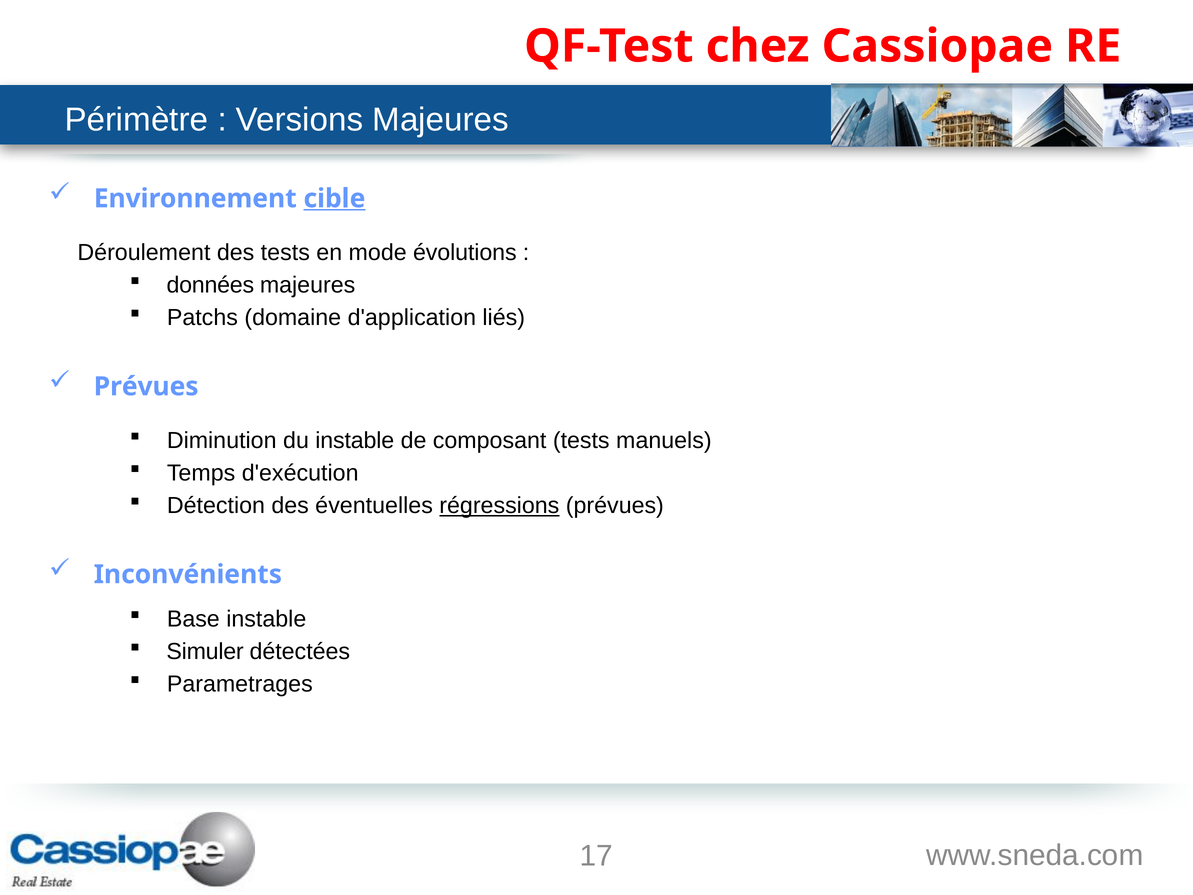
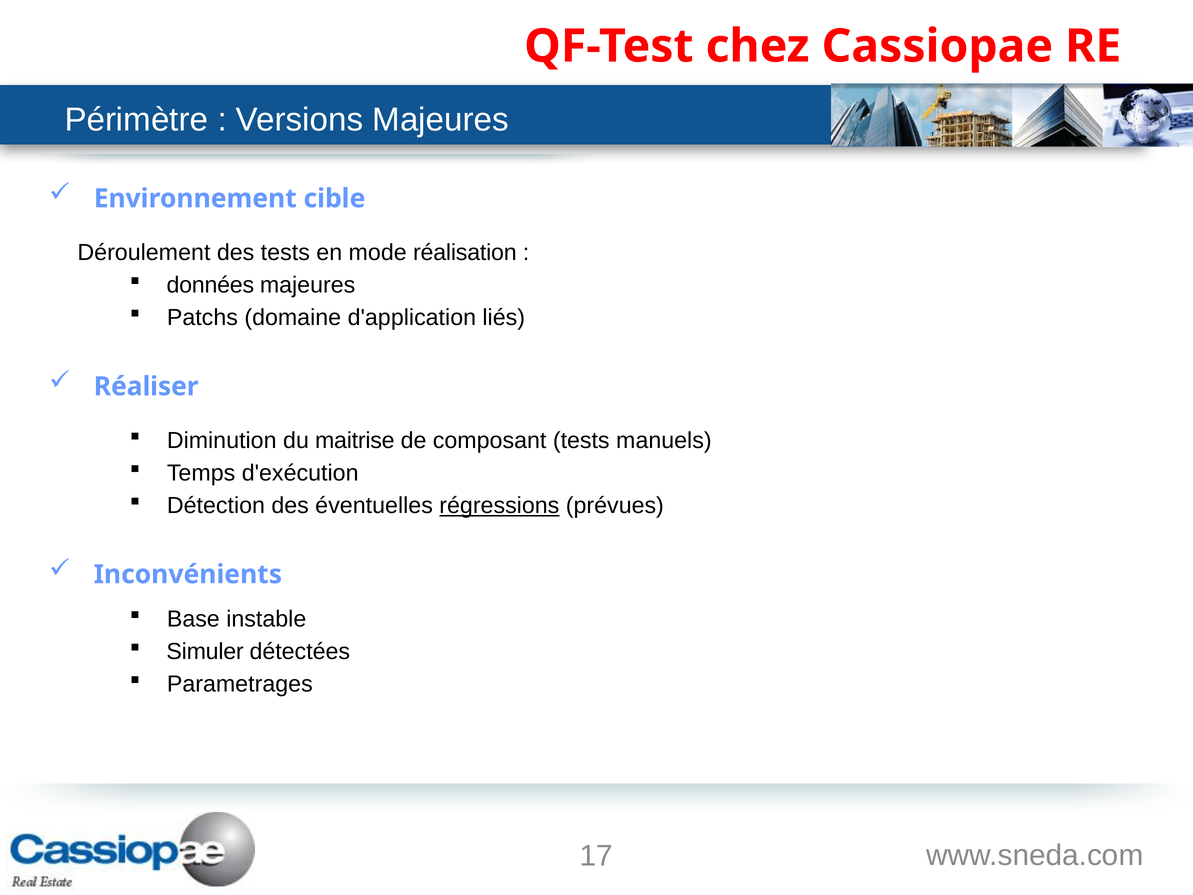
cible underline: present -> none
évolutions: évolutions -> réalisation
Prévues at (146, 386): Prévues -> Réaliser
du instable: instable -> maitrise
